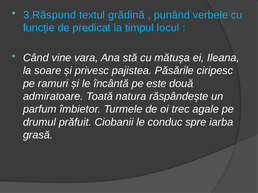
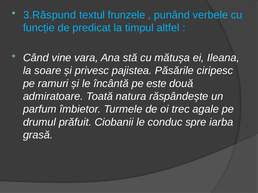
grădină: grădină -> frunzele
locul: locul -> altfel
